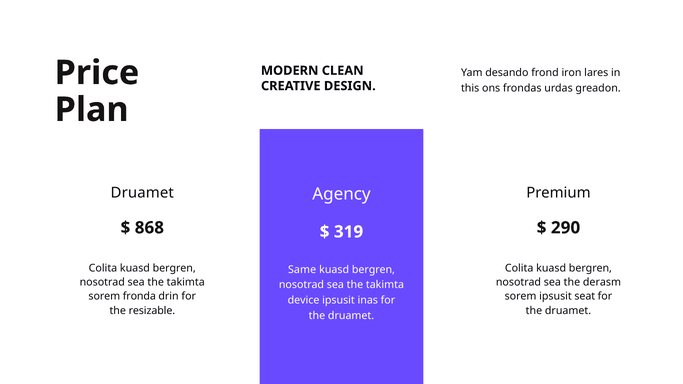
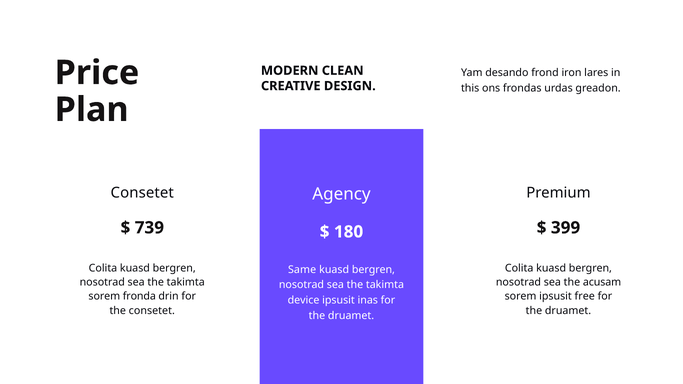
Druamet at (142, 193): Druamet -> Consetet
868: 868 -> 739
290: 290 -> 399
319: 319 -> 180
derasm: derasm -> acusam
seat: seat -> free
the resizable: resizable -> consetet
